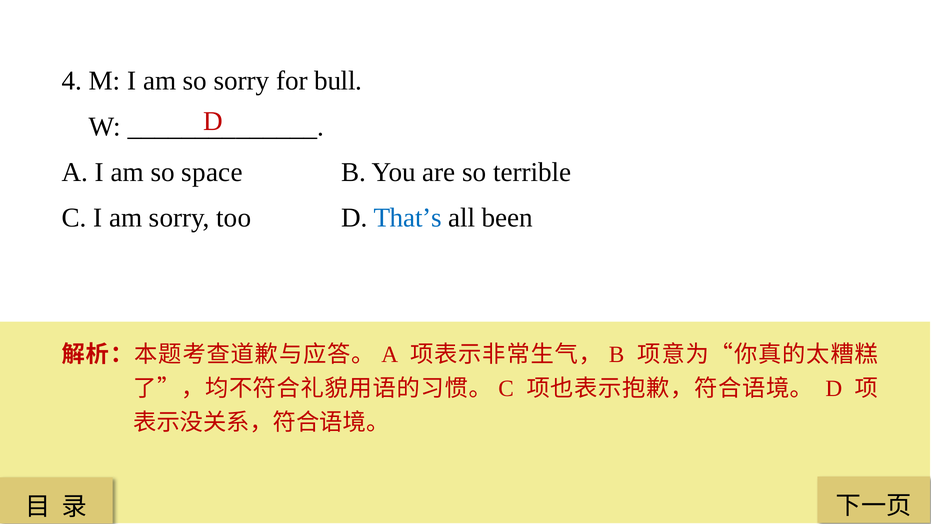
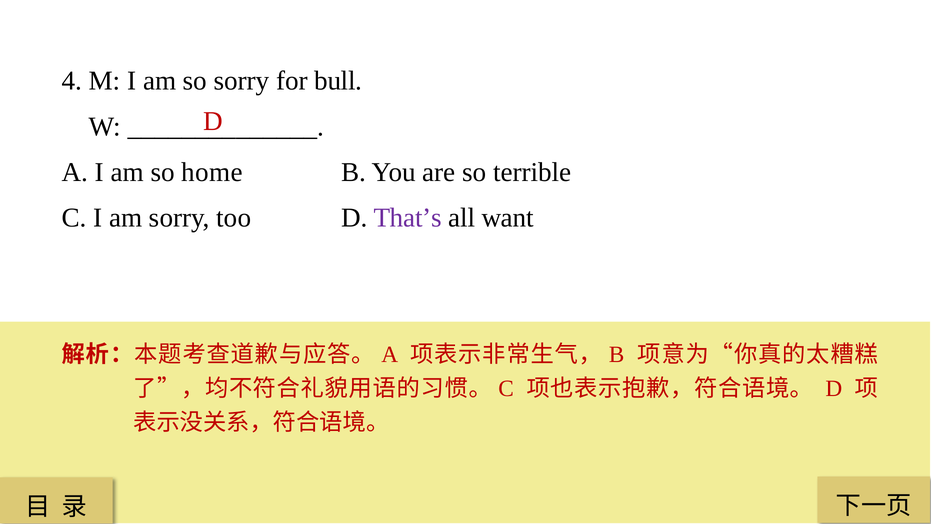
space: space -> home
That’s colour: blue -> purple
been: been -> want
